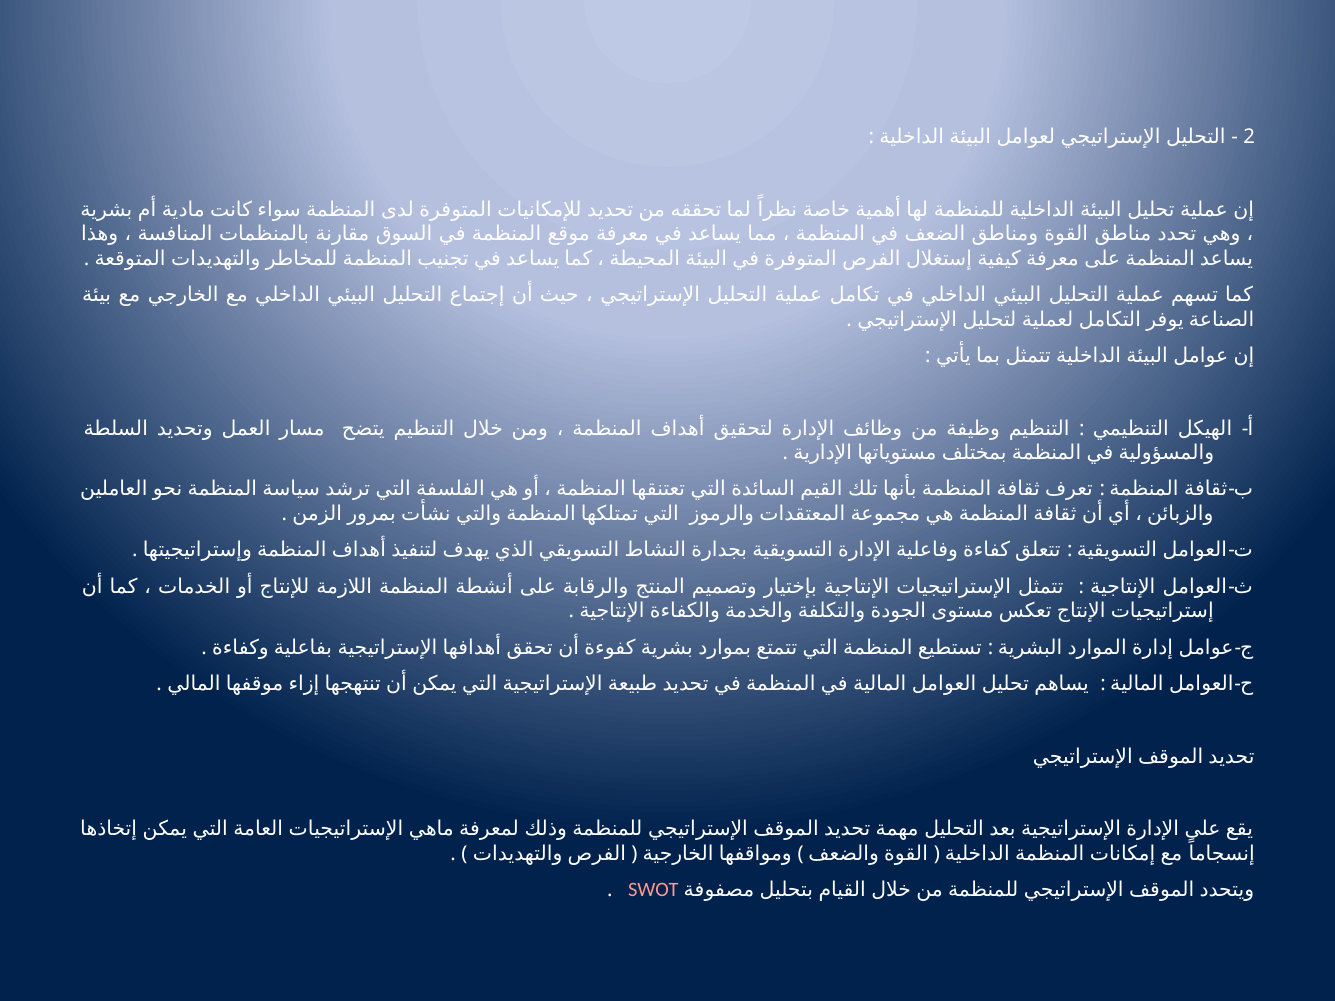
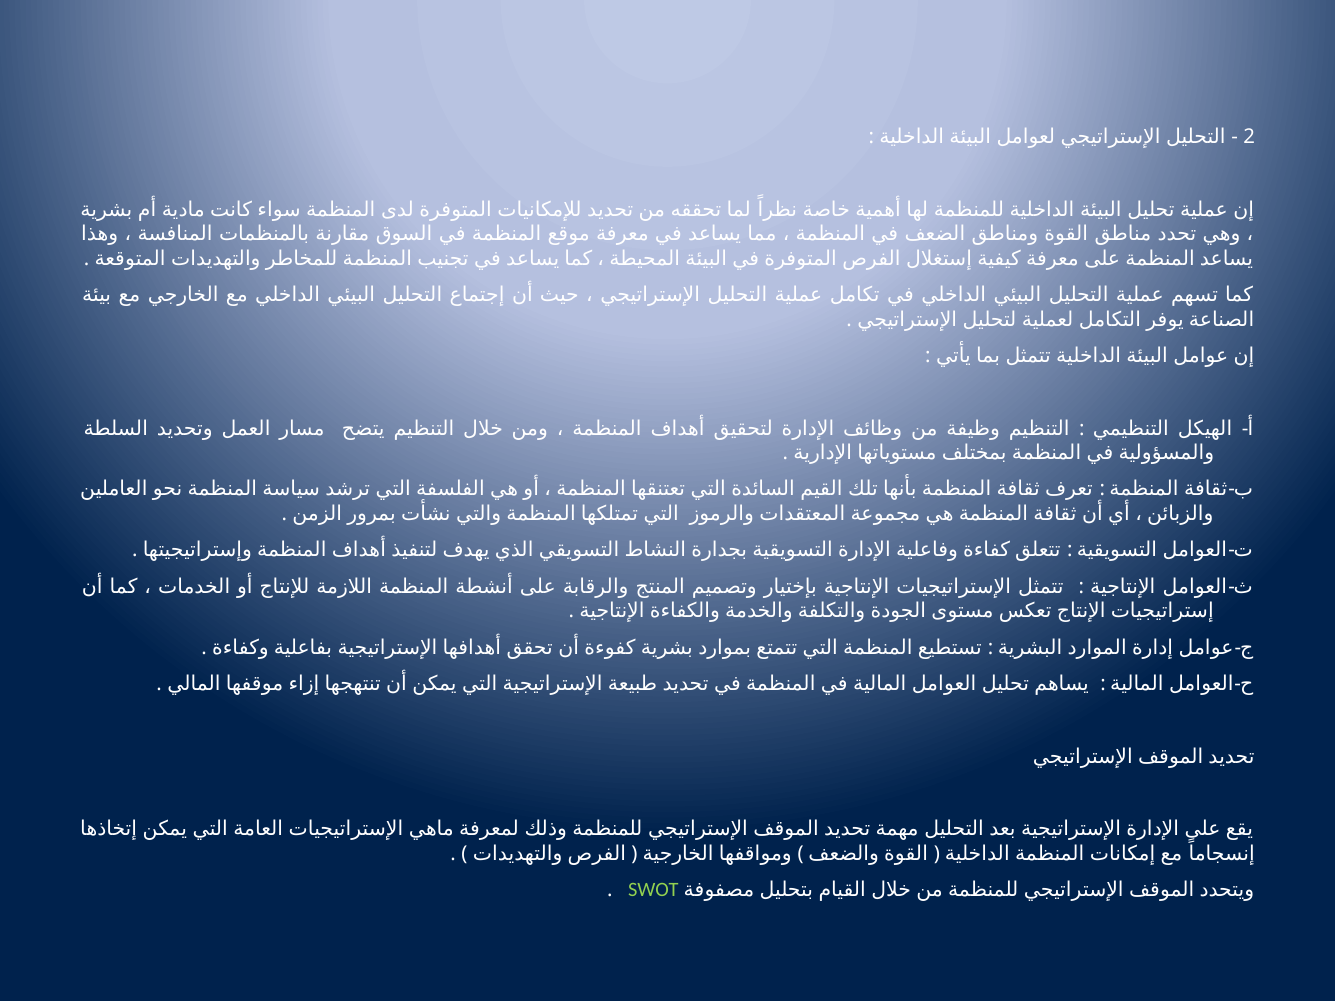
SWOT colour: pink -> light green
